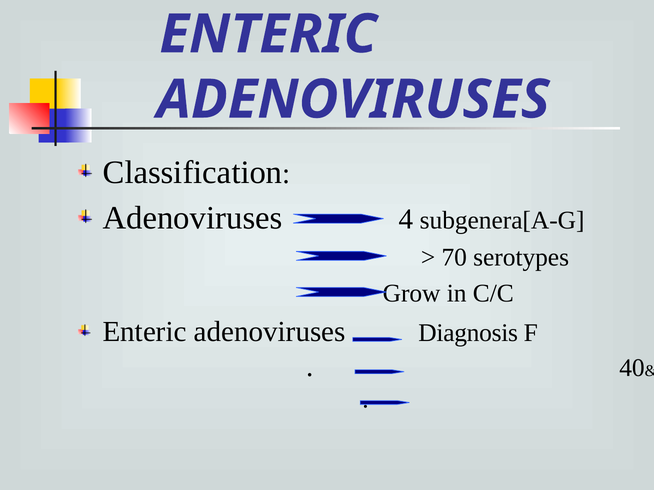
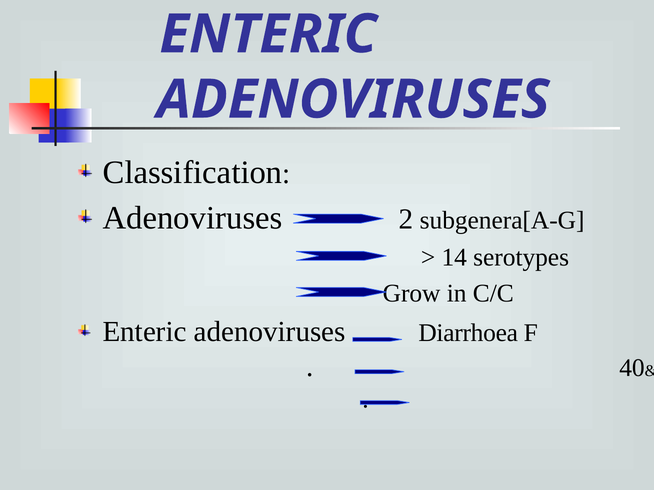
4: 4 -> 2
70: 70 -> 14
Diagnosis: Diagnosis -> Diarrhoea
